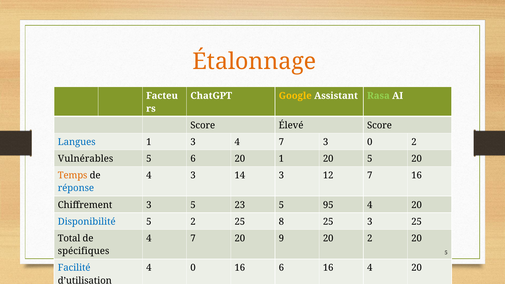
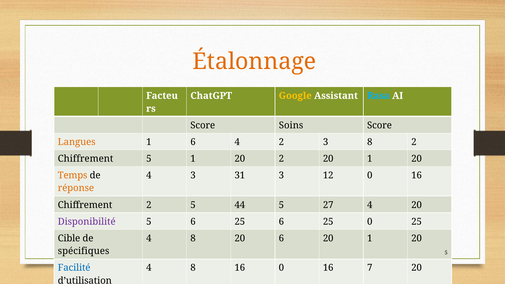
Rasa colour: light green -> light blue
Élevé: Élevé -> Soins
Langues colour: blue -> orange
1 3: 3 -> 6
7 at (281, 142): 7 -> 2
3 0: 0 -> 8
Vulnérables at (86, 159): Vulnérables -> Chiffrement
5 6: 6 -> 1
20 1: 1 -> 2
5 at (370, 159): 5 -> 1
14: 14 -> 31
12 7: 7 -> 0
réponse colour: blue -> orange
Chiffrement 3: 3 -> 2
23: 23 -> 44
95: 95 -> 27
Disponibilité colour: blue -> purple
5 2: 2 -> 6
25 8: 8 -> 6
25 3: 3 -> 0
Total at (69, 238): Total -> Cible
7 at (193, 238): 7 -> 8
20 9: 9 -> 6
2 at (370, 238): 2 -> 1
0 at (193, 268): 0 -> 8
16 6: 6 -> 0
16 4: 4 -> 7
